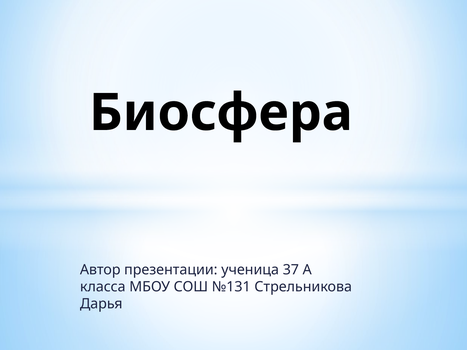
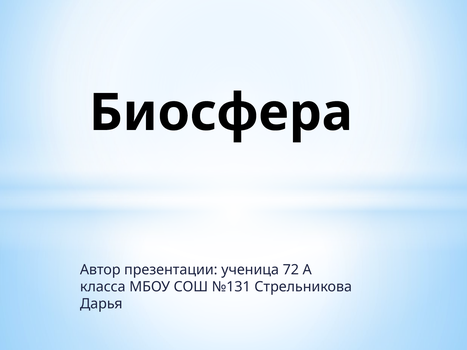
37: 37 -> 72
